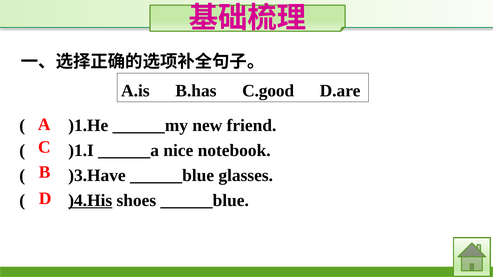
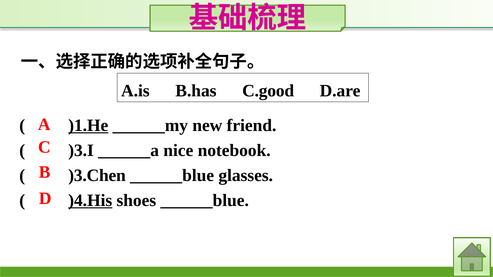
)1.He underline: none -> present
)1.I: )1.I -> )3.I
)3.Have: )3.Have -> )3.Chen
